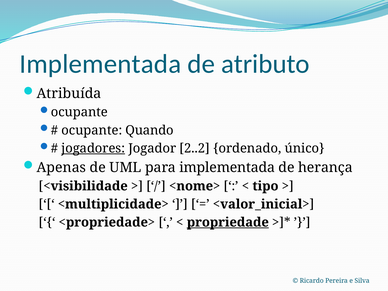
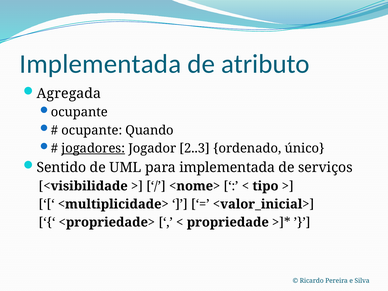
Atribuída: Atribuída -> Agregada
2..2: 2..2 -> 2..3
Apenas: Apenas -> Sentido
herança: herança -> serviços
propriedade underline: present -> none
